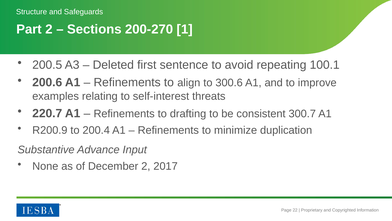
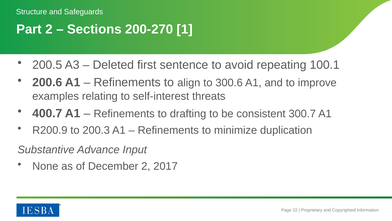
220.7: 220.7 -> 400.7
200.4: 200.4 -> 200.3
